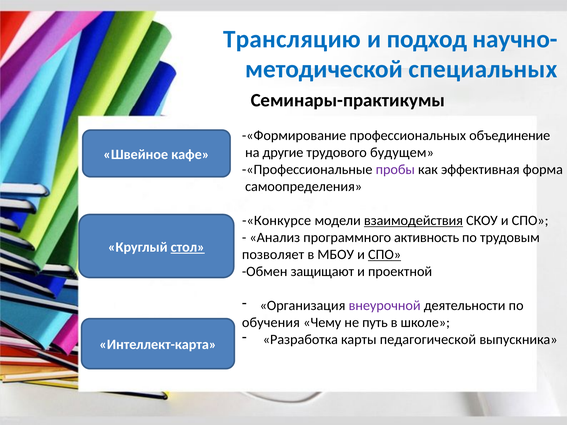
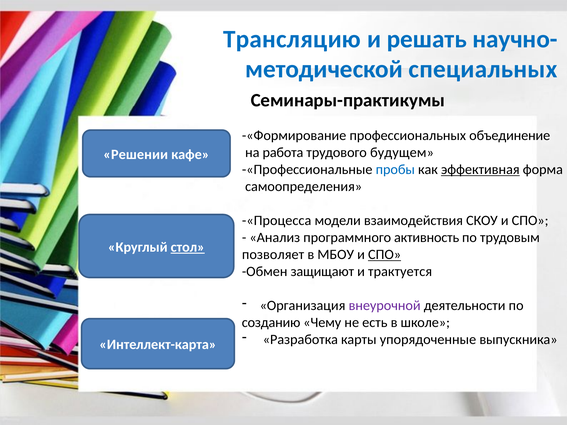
подход: подход -> решать
другие: другие -> работа
Швейное: Швейное -> Решении
пробы colour: purple -> blue
эффективная underline: none -> present
-«Конкурсе: -«Конкурсе -> -«Процесса
взаимодействия underline: present -> none
проектной: проектной -> трактуется
обучения: обучения -> созданию
путь: путь -> есть
педагогической: педагогической -> упорядоченные
